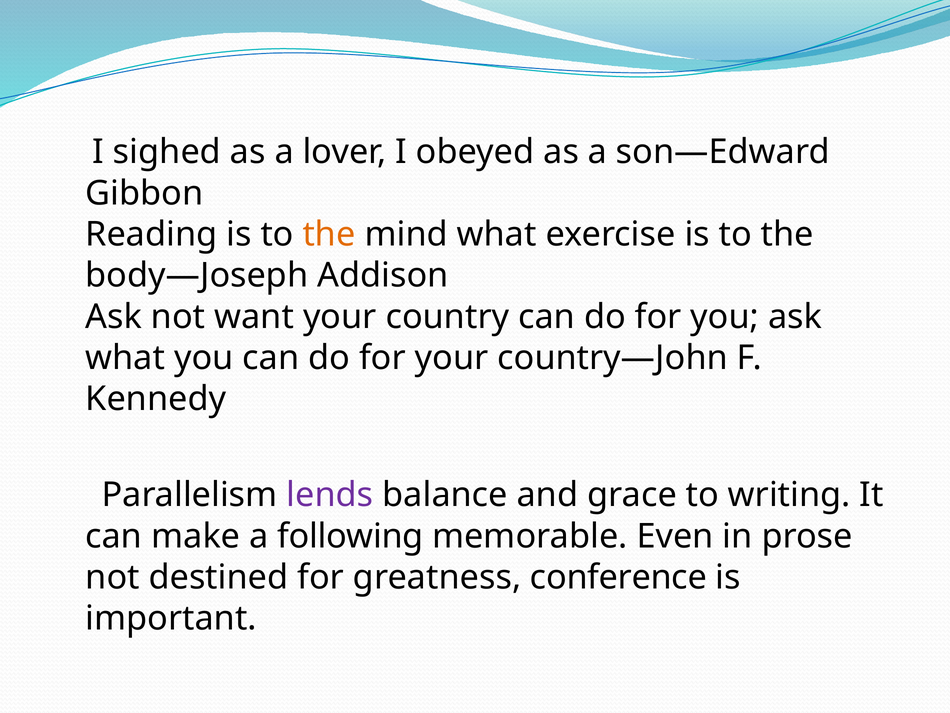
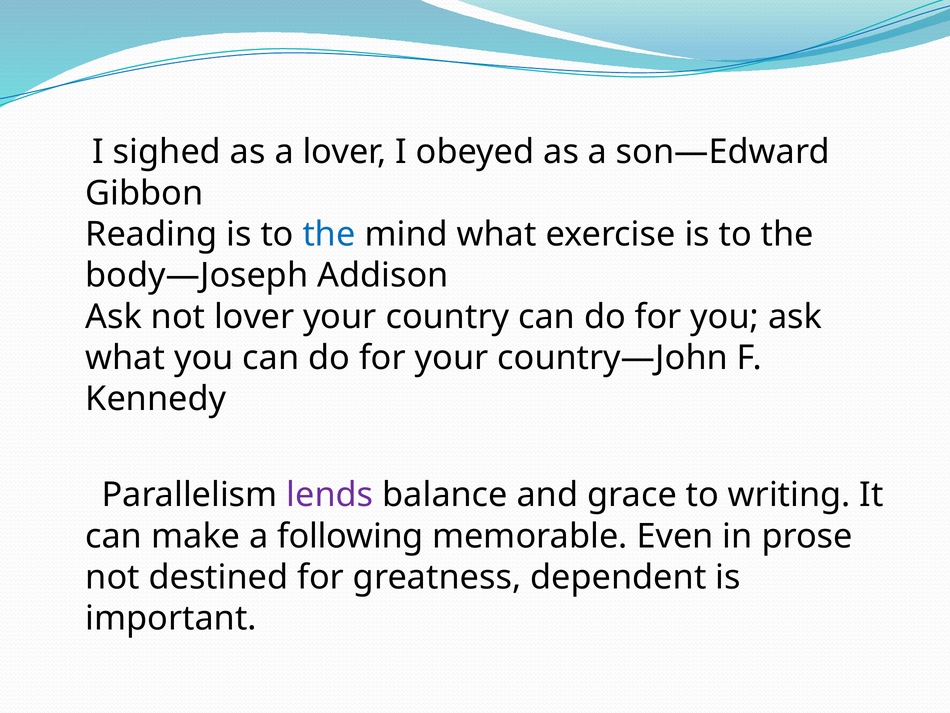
the at (329, 234) colour: orange -> blue
not want: want -> lover
conference: conference -> dependent
